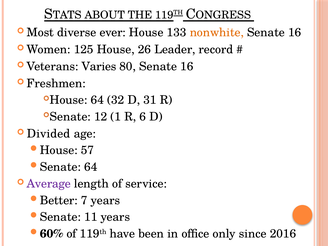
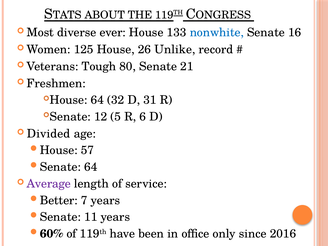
nonwhite colour: orange -> blue
Leader: Leader -> Unlike
Varies: Varies -> Tough
80 Senate 16: 16 -> 21
1: 1 -> 5
